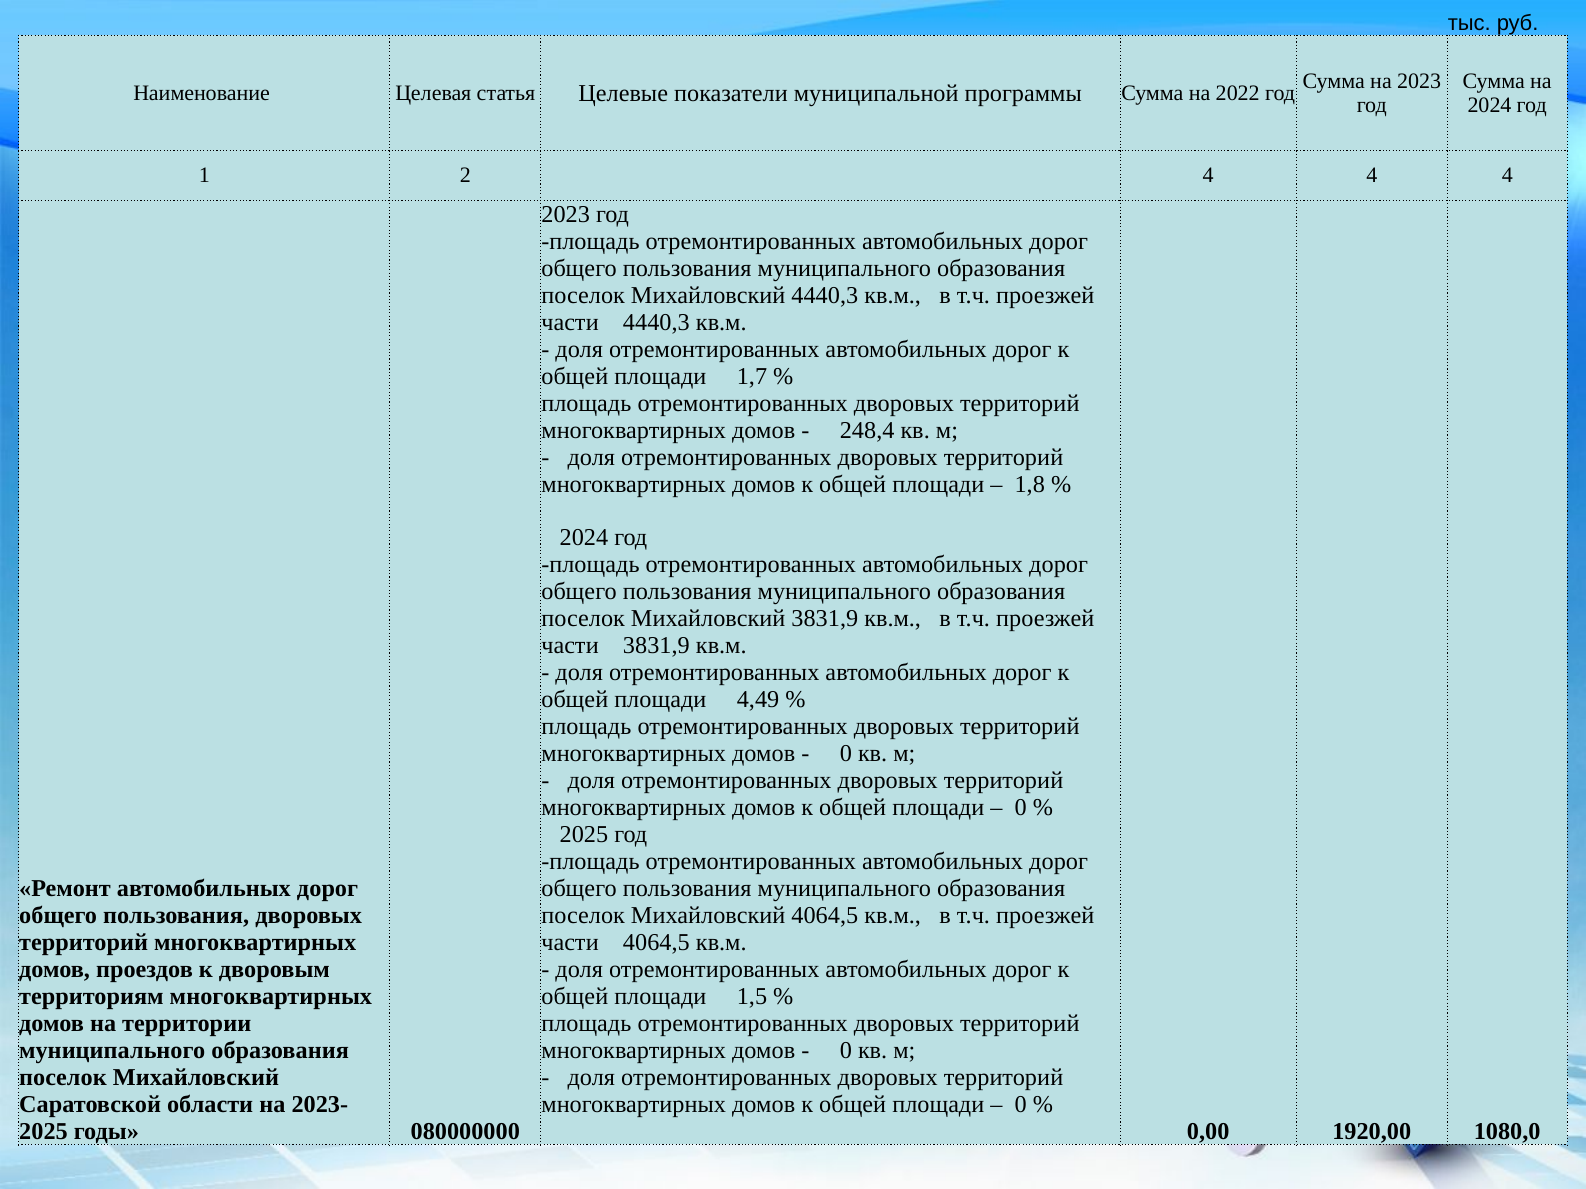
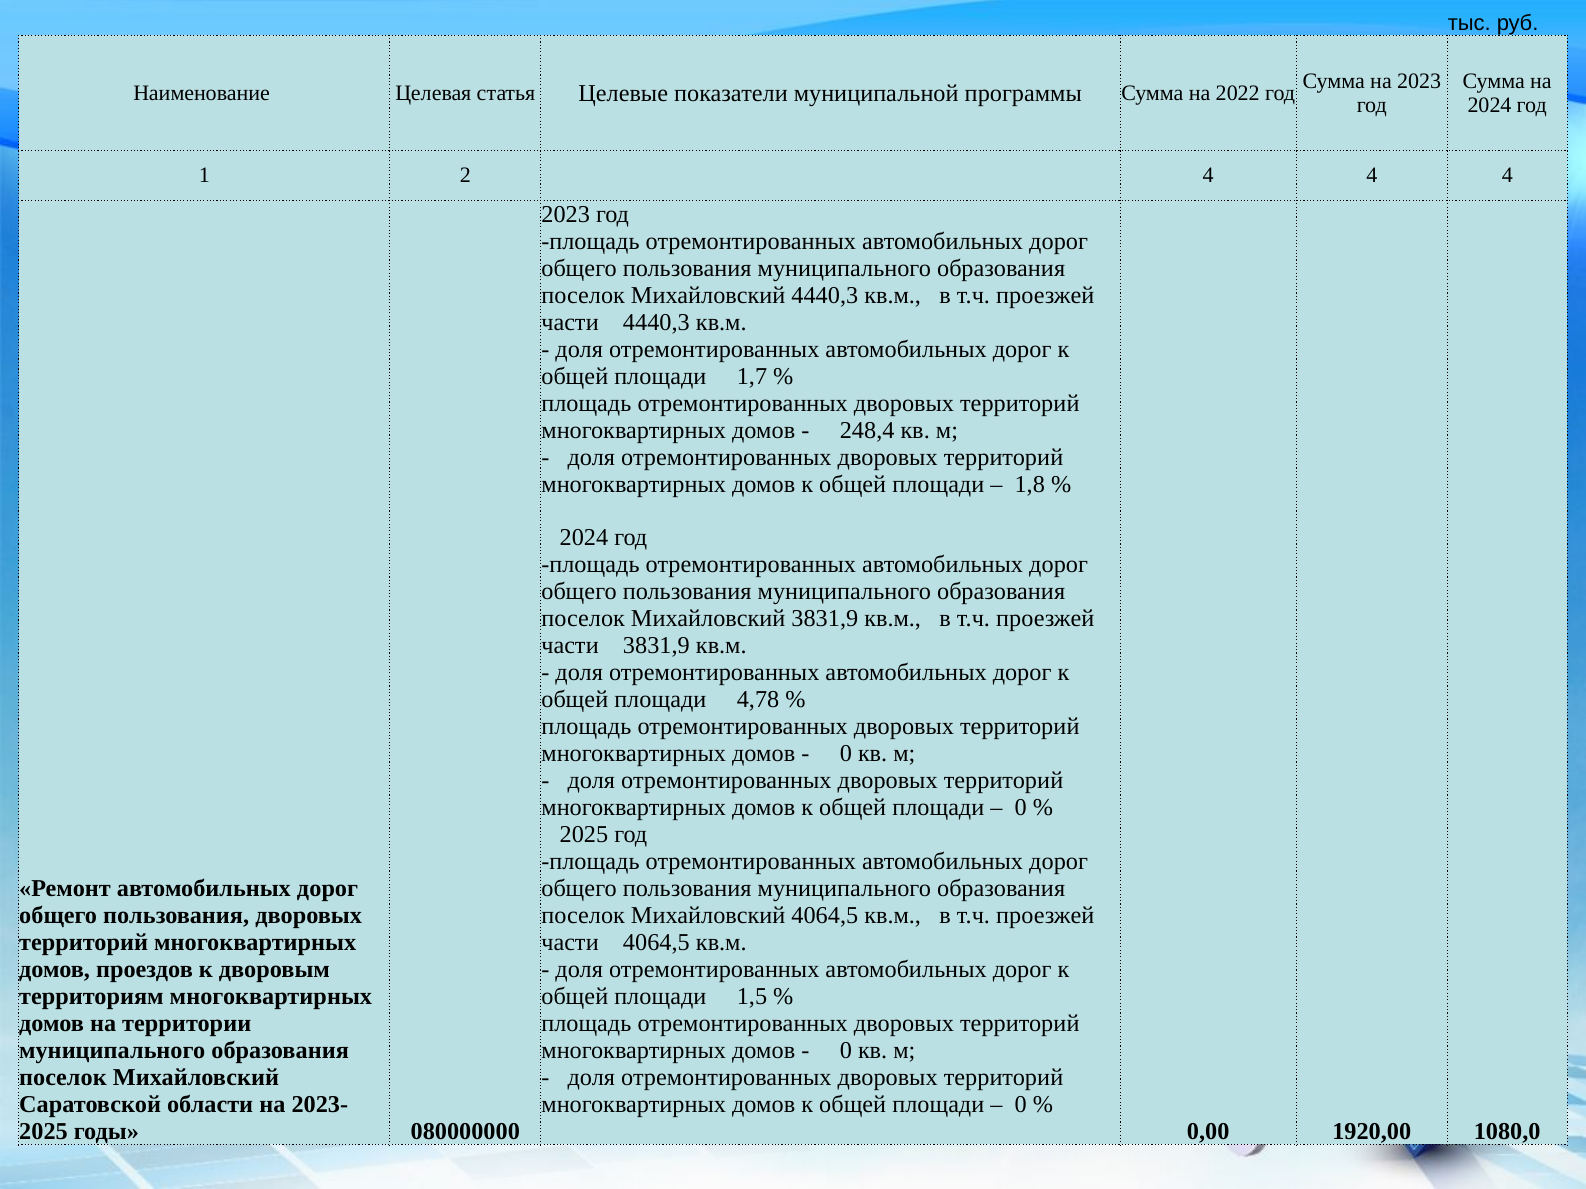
4,49: 4,49 -> 4,78
